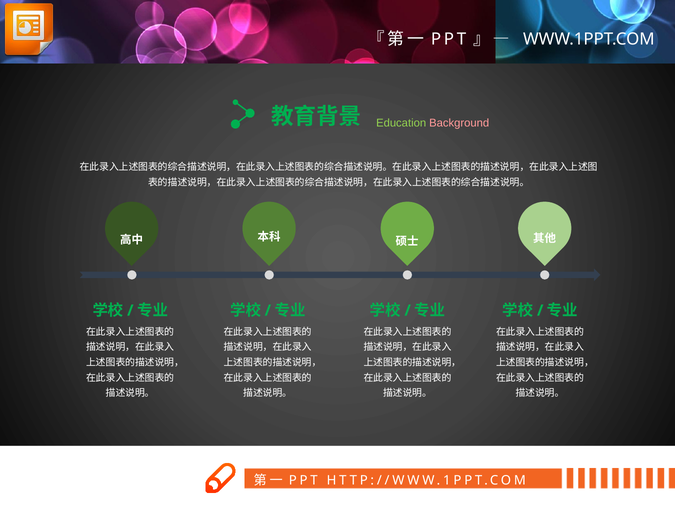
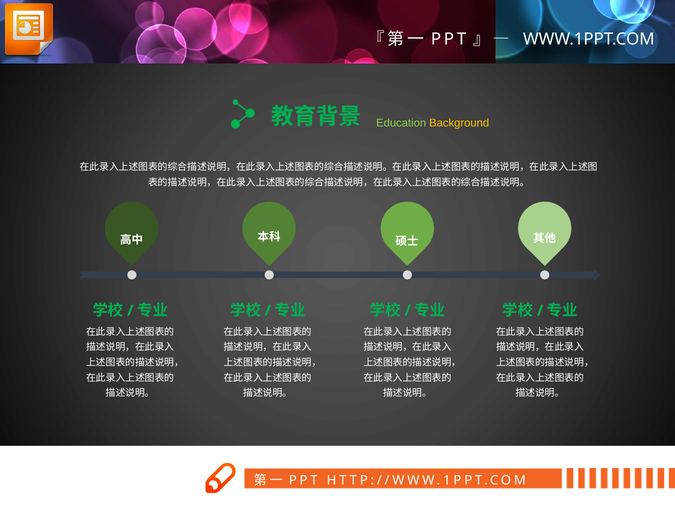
Background colour: pink -> yellow
